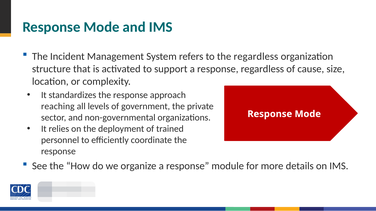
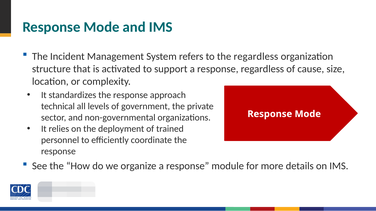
reaching: reaching -> technical
